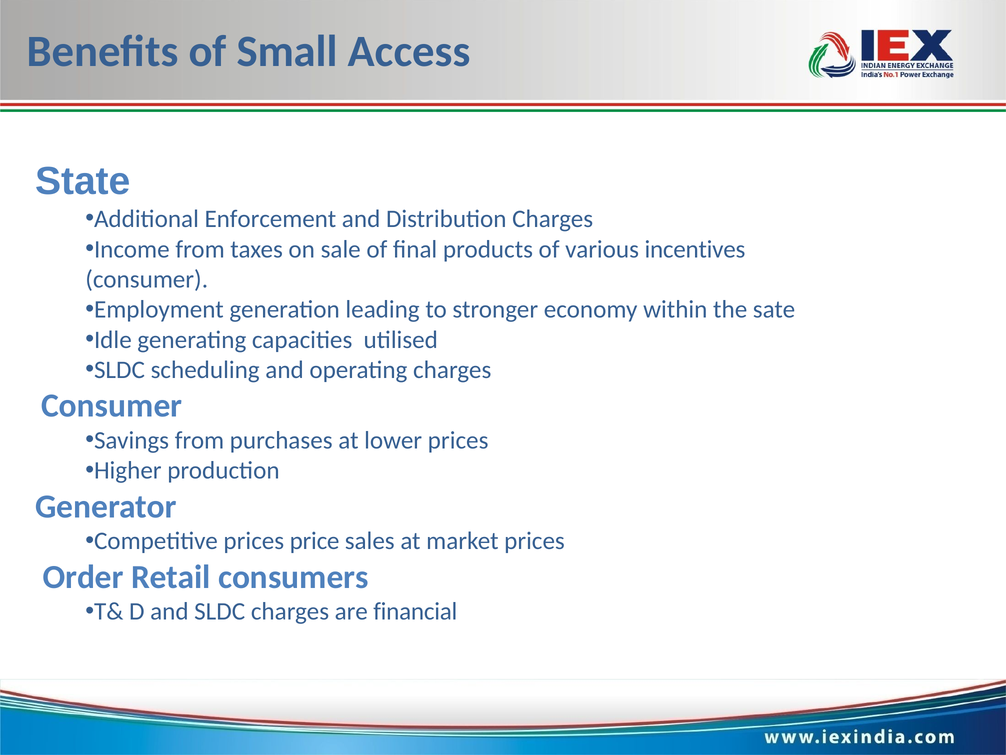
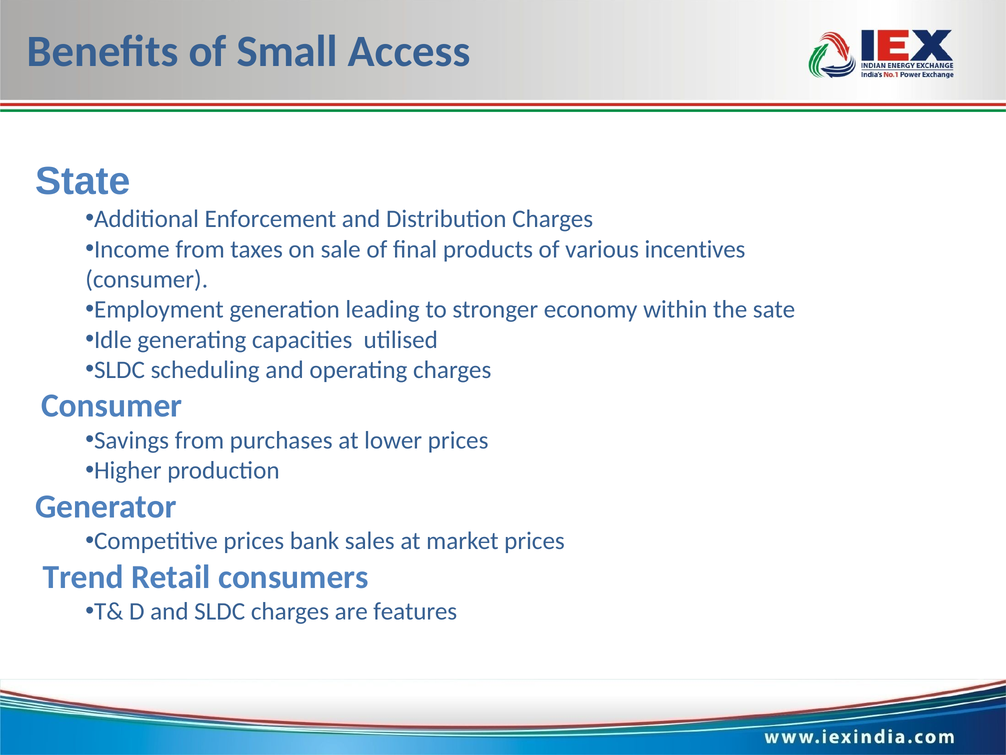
price: price -> bank
Order: Order -> Trend
financial: financial -> features
